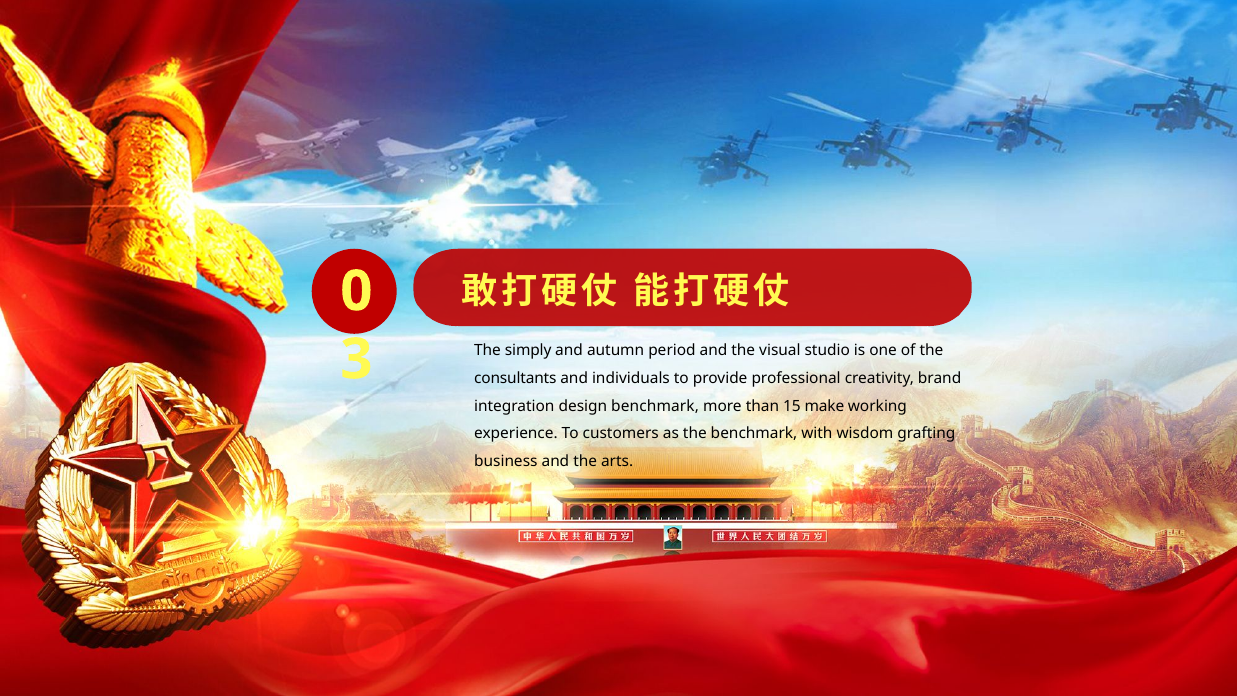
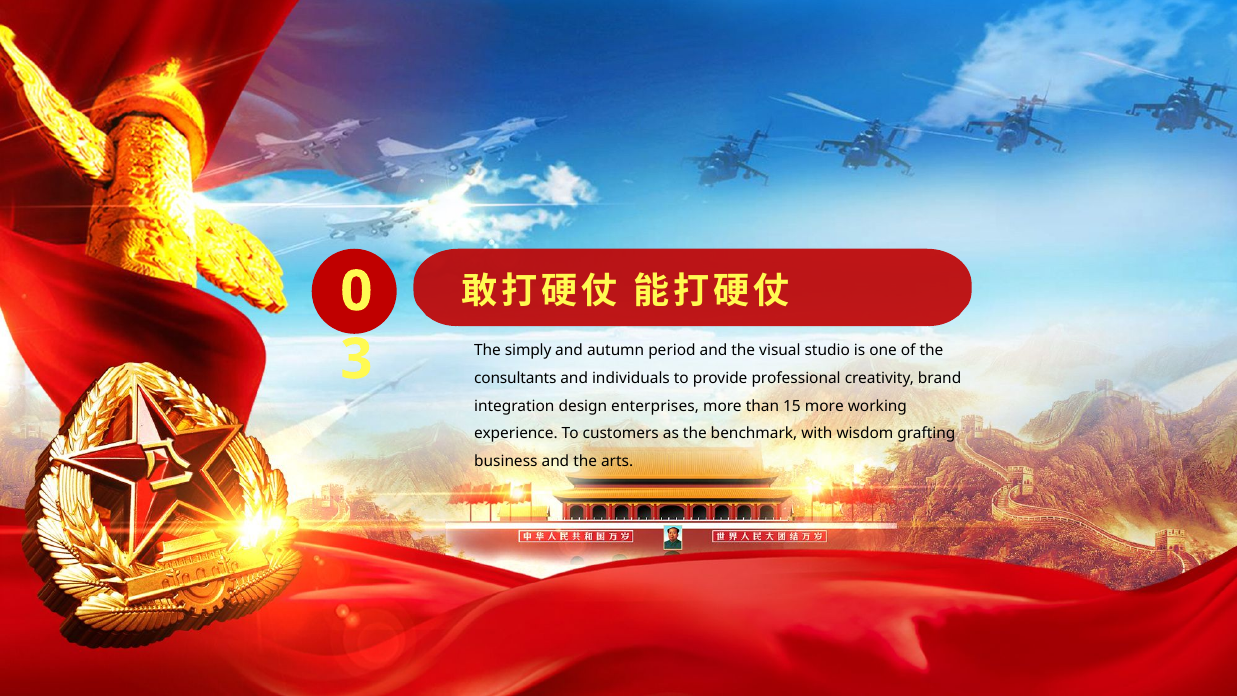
design benchmark: benchmark -> enterprises
15 make: make -> more
